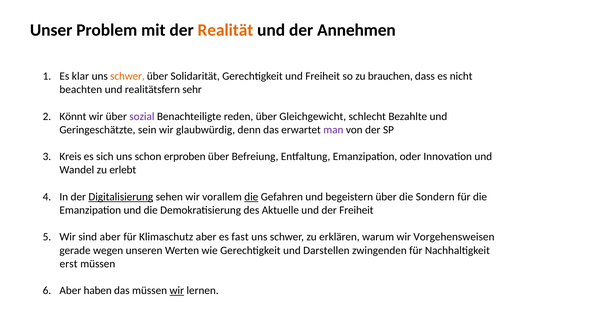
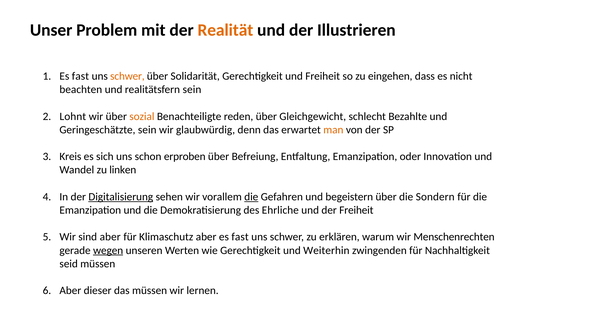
Annehmen: Annehmen -> Illustrieren
klar at (80, 76): klar -> fast
brauchen: brauchen -> eingehen
realitätsfern sehr: sehr -> sein
Könnt: Könnt -> Lohnt
sozial colour: purple -> orange
man colour: purple -> orange
erlebt: erlebt -> linken
Aktuelle: Aktuelle -> Ehrliche
Vorgehensweisen: Vorgehensweisen -> Menschenrechten
wegen underline: none -> present
Darstellen: Darstellen -> Weiterhin
erst: erst -> seid
haben: haben -> dieser
wir at (177, 291) underline: present -> none
